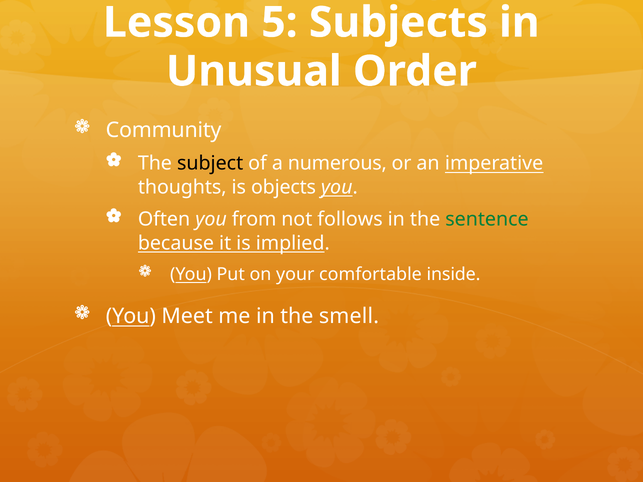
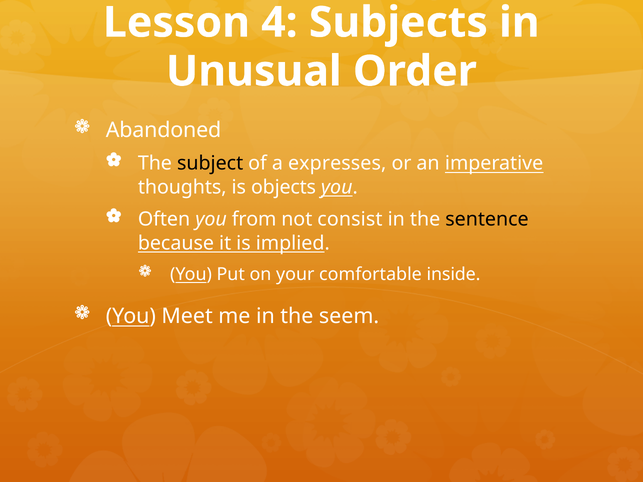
5: 5 -> 4
Community: Community -> Abandoned
numerous: numerous -> expresses
follows: follows -> consist
sentence colour: green -> black
smell: smell -> seem
